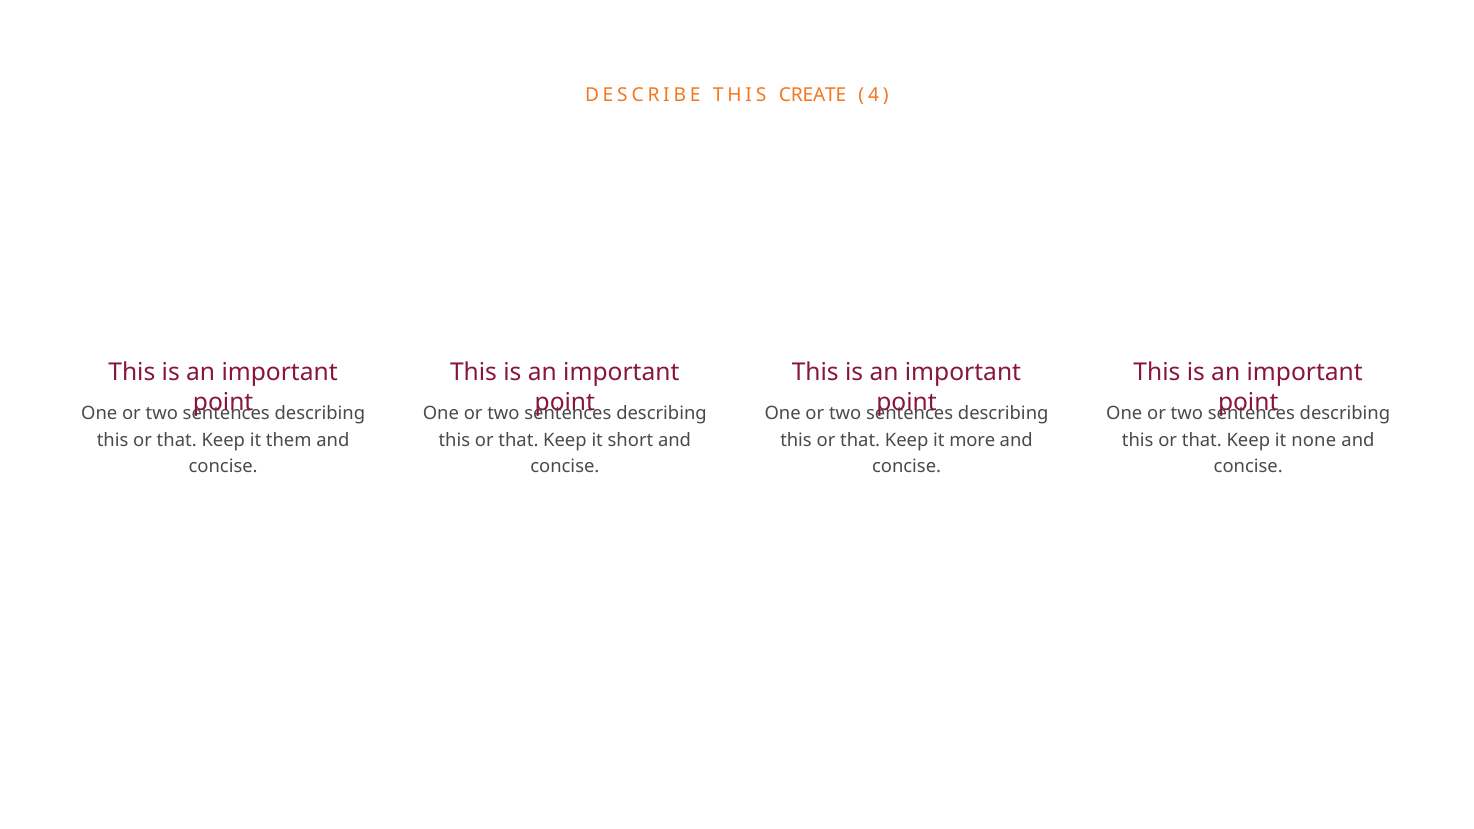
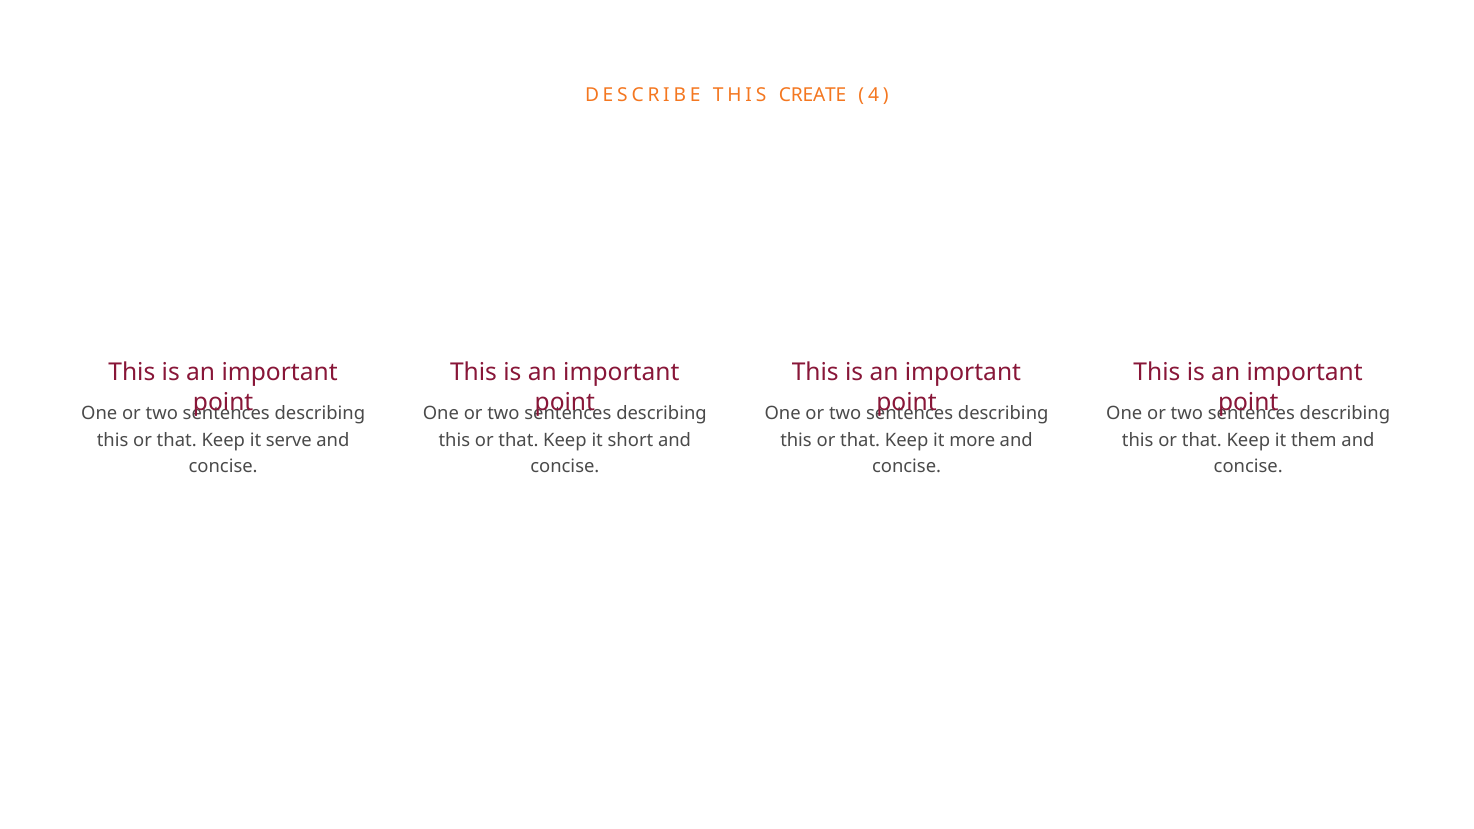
them: them -> serve
none: none -> them
